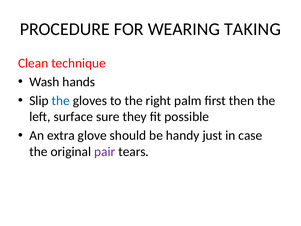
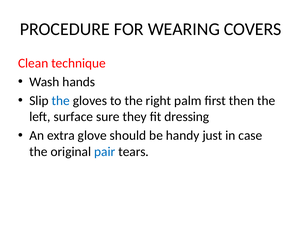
TAKING: TAKING -> COVERS
possible: possible -> dressing
pair colour: purple -> blue
